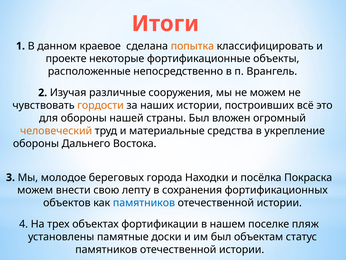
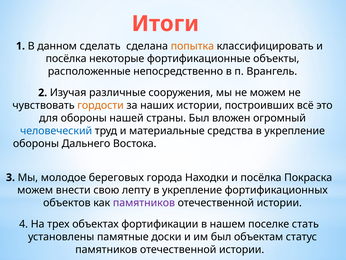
краевое: краевое -> сделать
проекте at (66, 59): проекте -> посёлка
человеческий colour: orange -> blue
лепту в сохранения: сохранения -> укрепление
памятников at (144, 203) colour: blue -> purple
пляж: пляж -> стать
